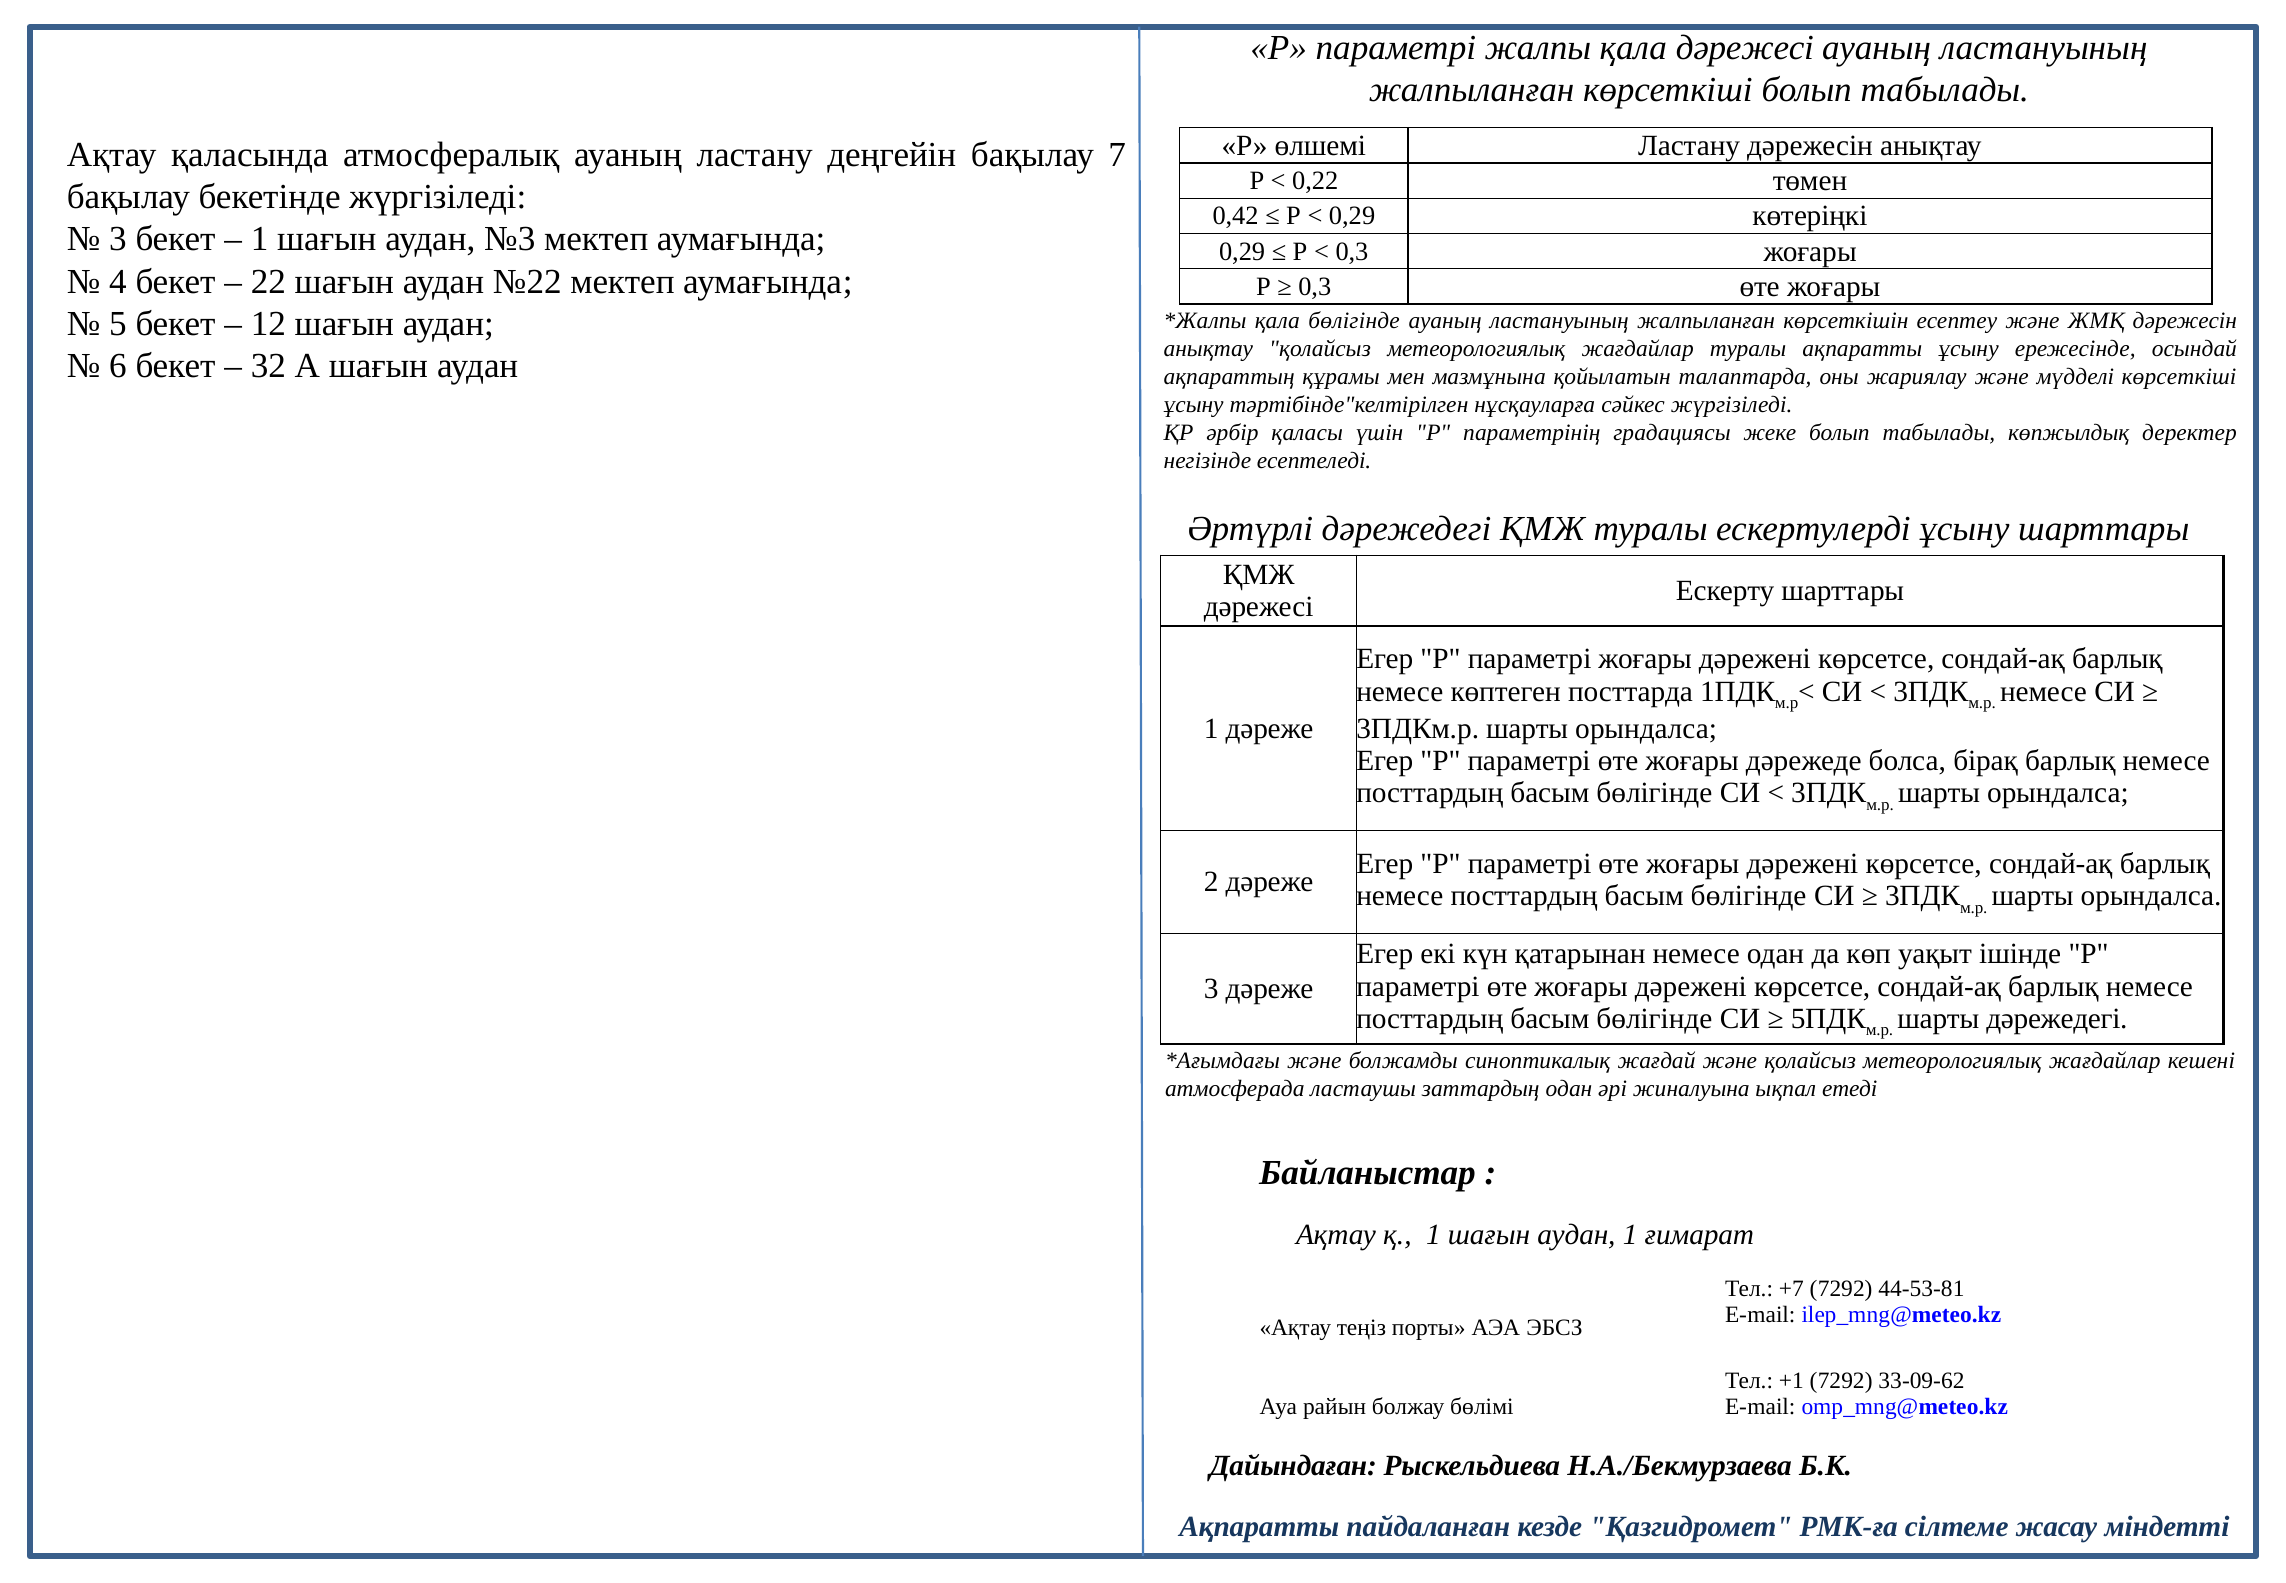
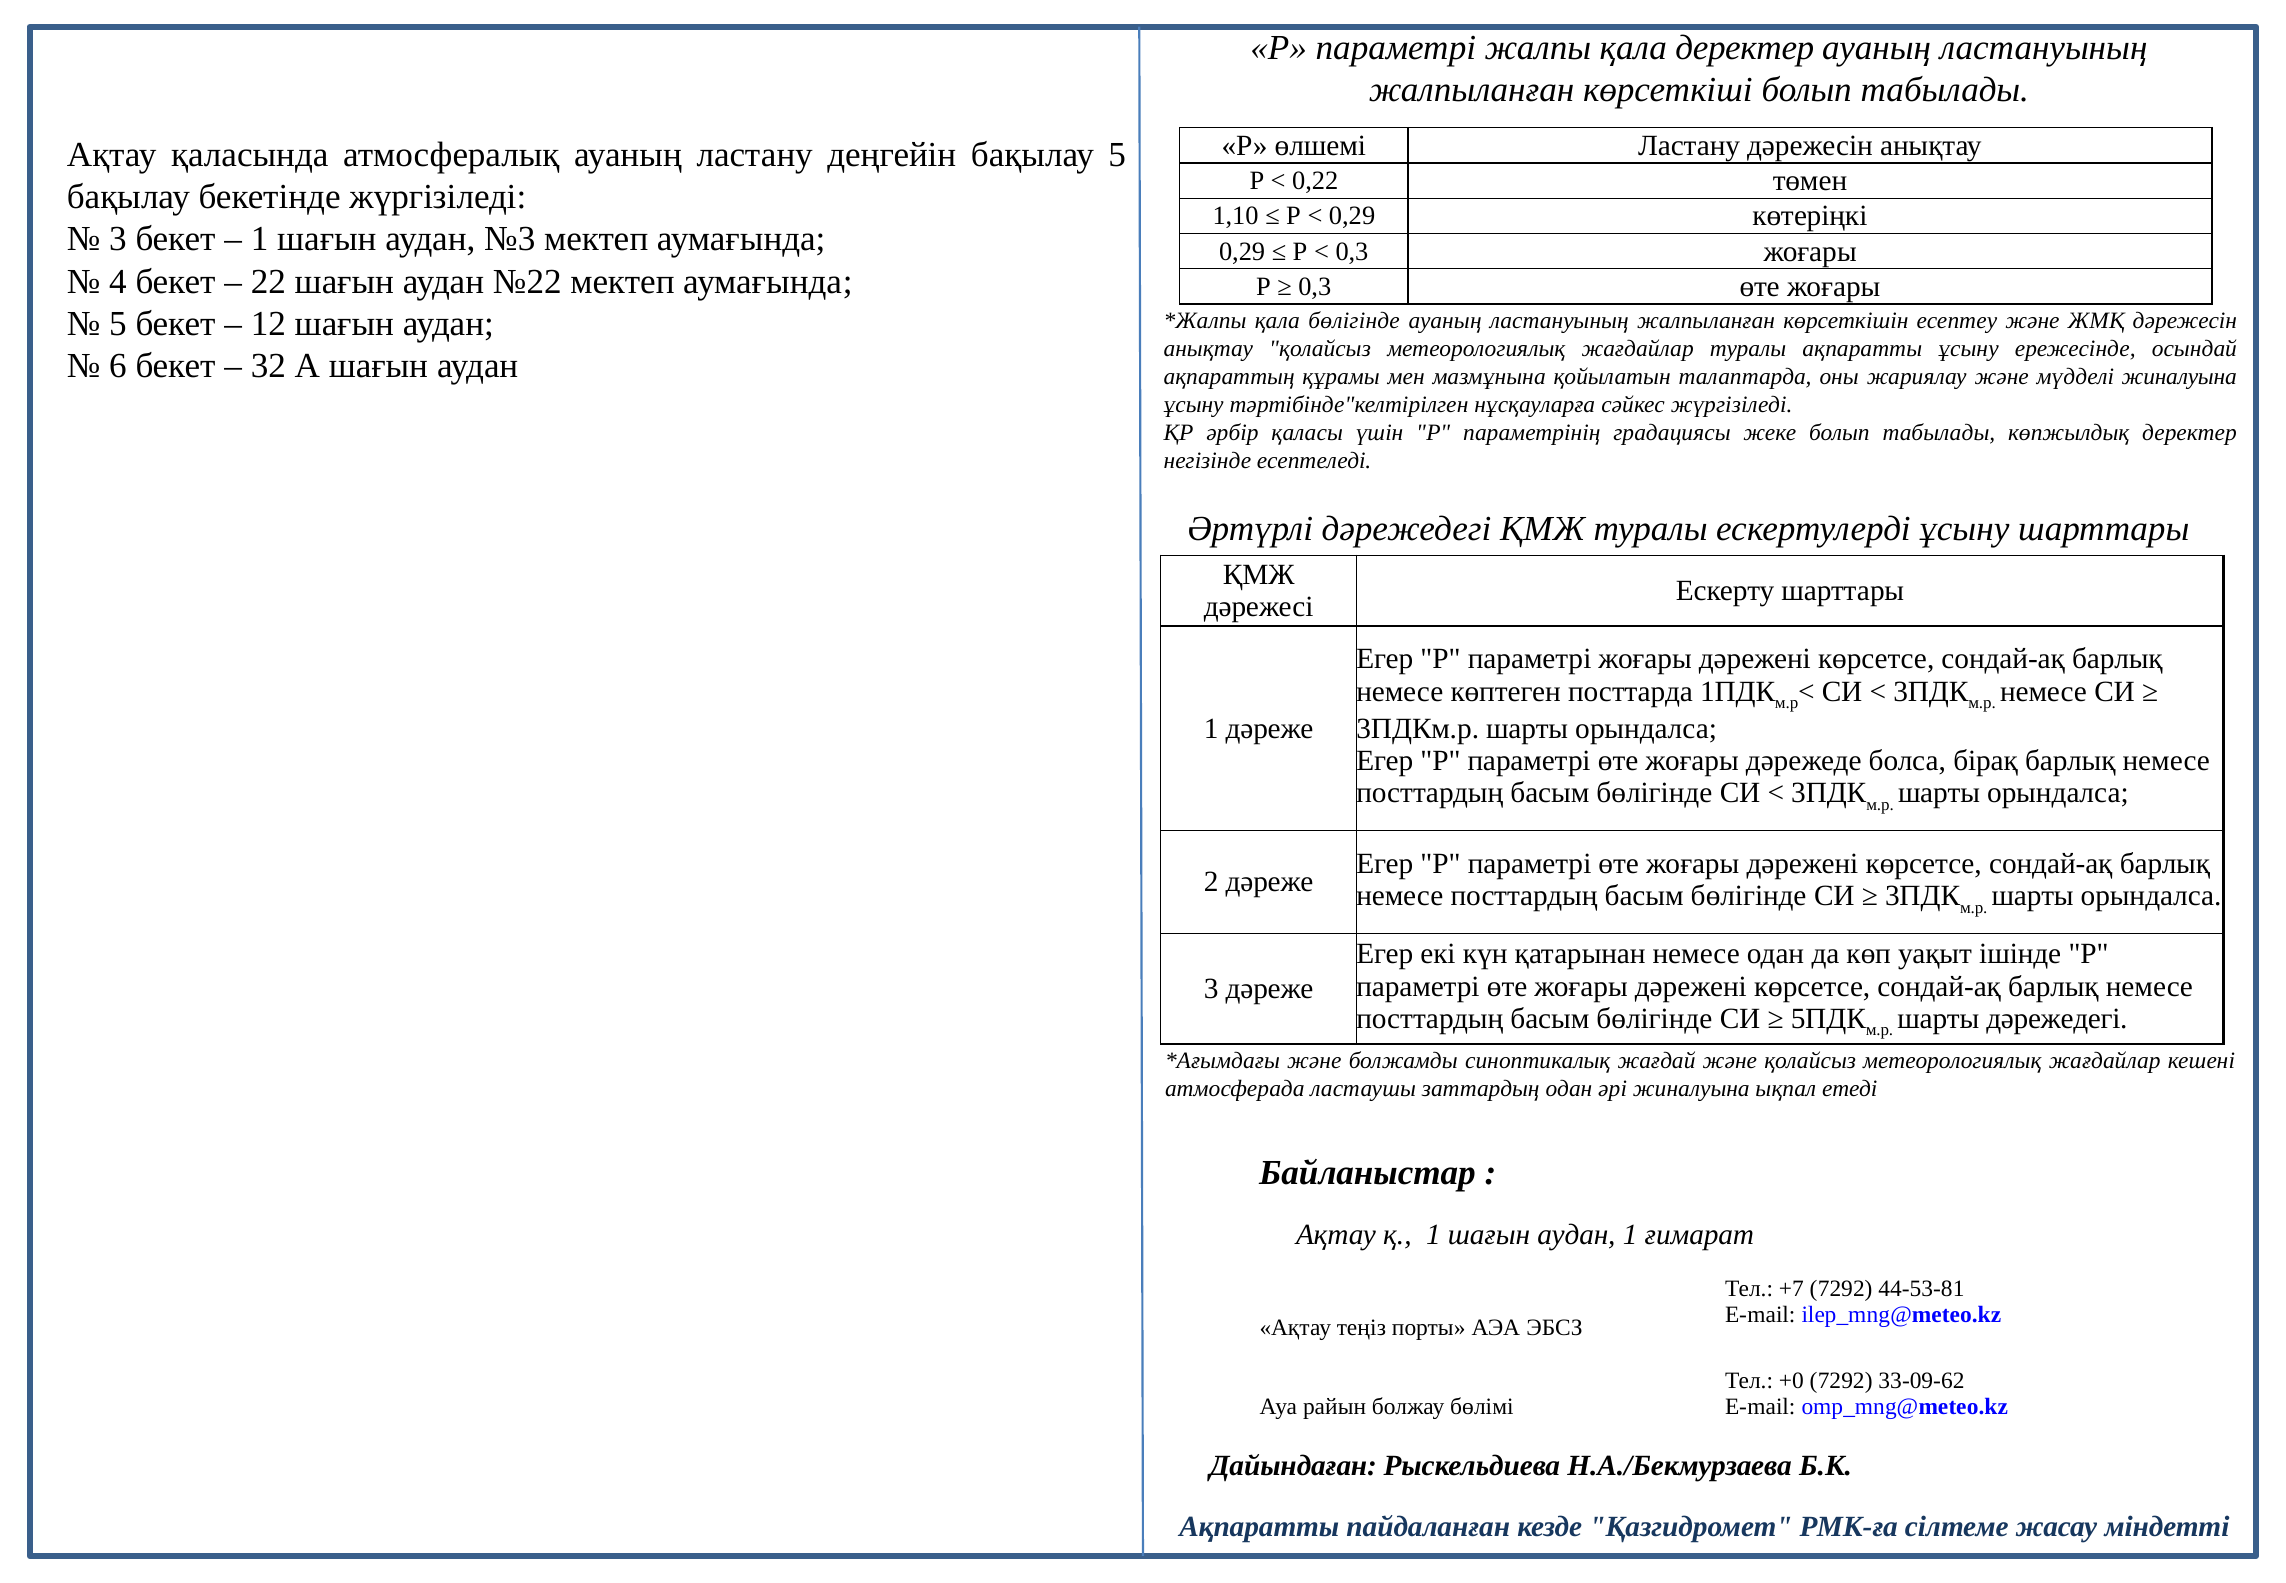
қала дәрежесі: дәрежесі -> деректер
бақылау 7: 7 -> 5
0,42: 0,42 -> 1,10
мүдделі көрсеткіші: көрсеткіші -> жиналуына
+1: +1 -> +0
